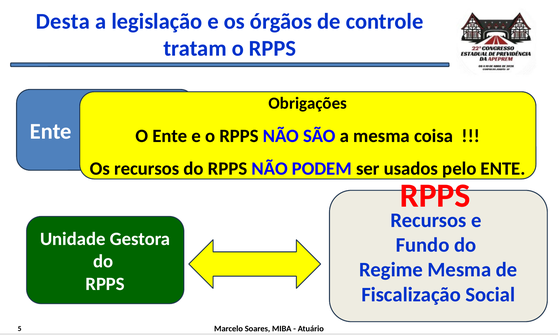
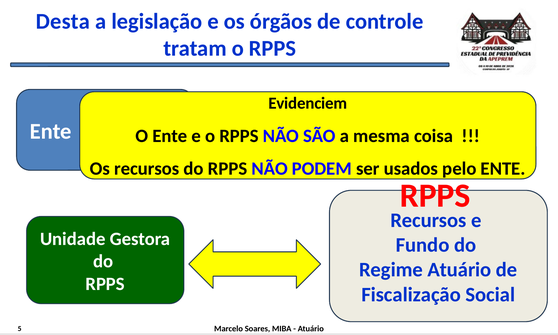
Obrigações: Obrigações -> Evidenciem
Regime Mesma: Mesma -> Atuário
